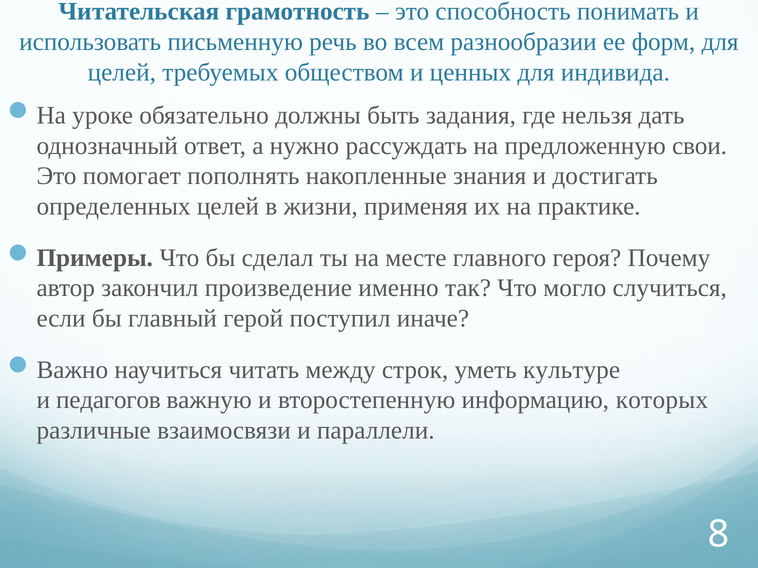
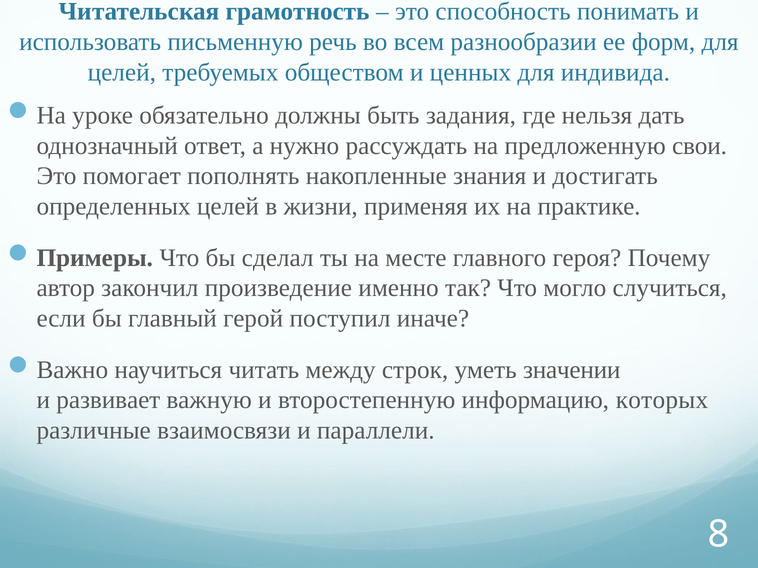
культуре: культуре -> значении
педагогов: педагогов -> развивает
